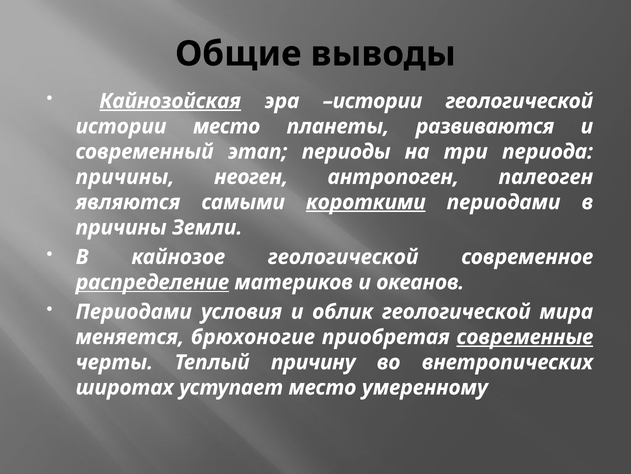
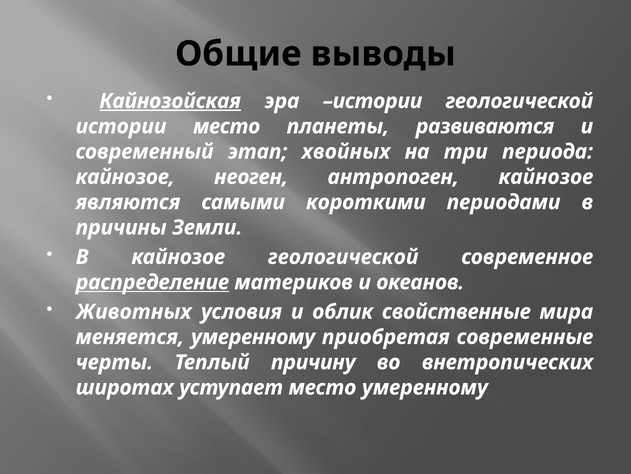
периоды: периоды -> хвойных
причины at (125, 177): причины -> кайнозое
антропоген палеоген: палеоген -> кайнозое
короткими underline: present -> none
Периодами at (134, 311): Периодами -> Животных
облик геологической: геологической -> свойственные
меняется брюхоногие: брюхоногие -> умеренному
современные underline: present -> none
